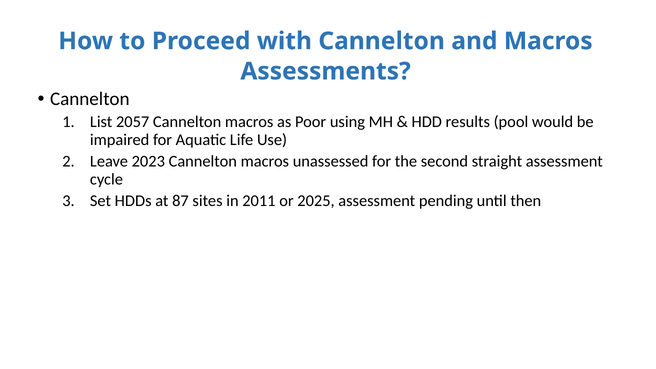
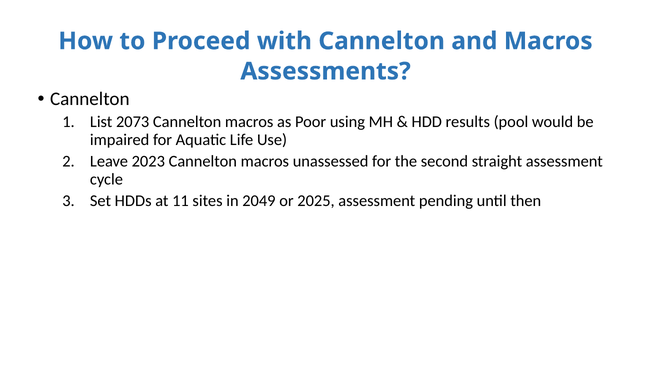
2057: 2057 -> 2073
87: 87 -> 11
2011: 2011 -> 2049
